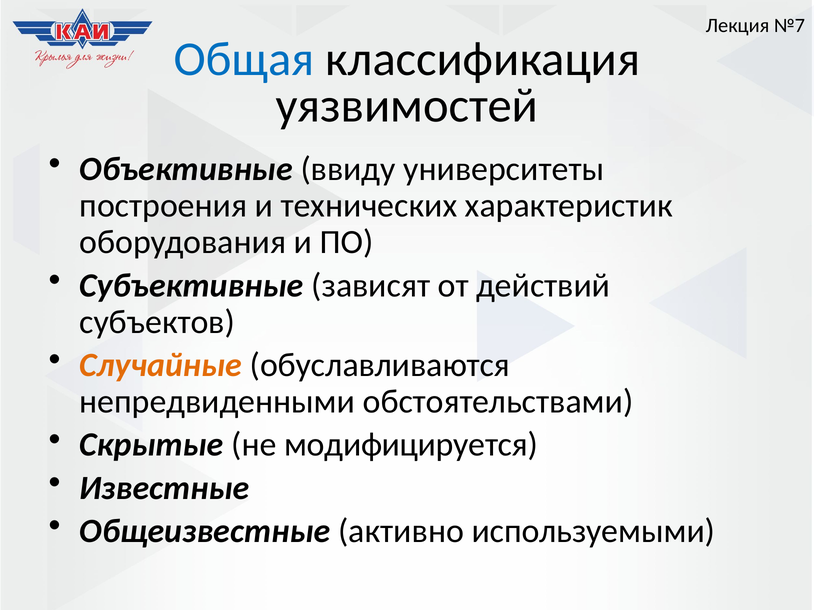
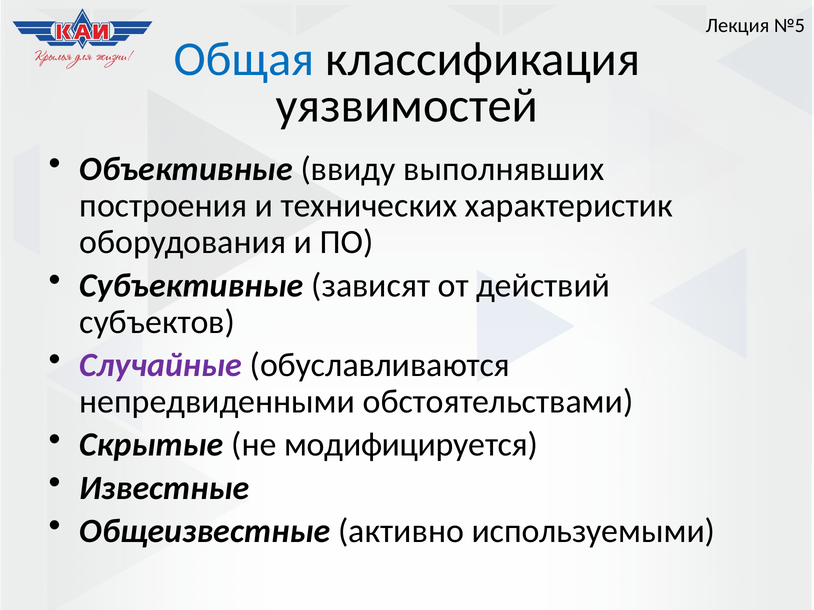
№7: №7 -> №5
университеты: университеты -> выполнявших
Случайные colour: orange -> purple
